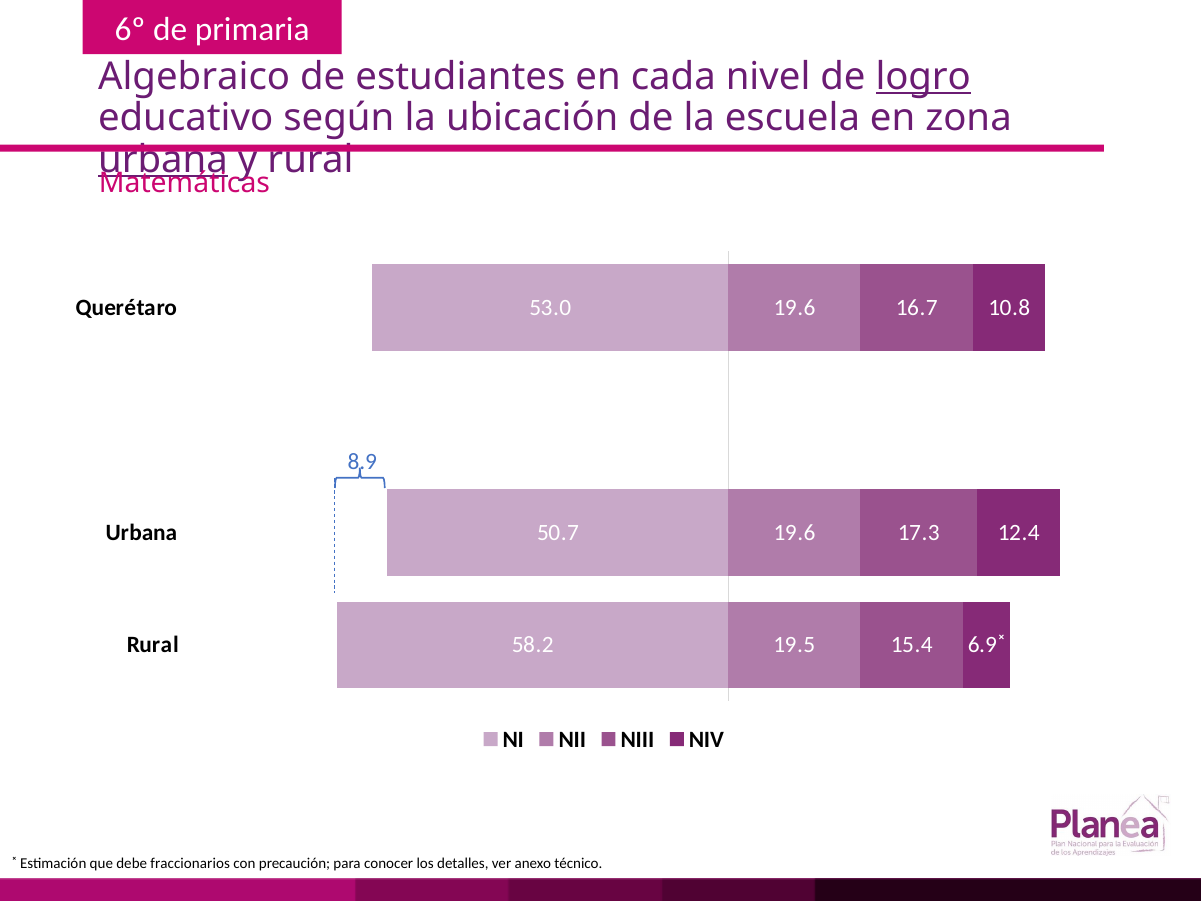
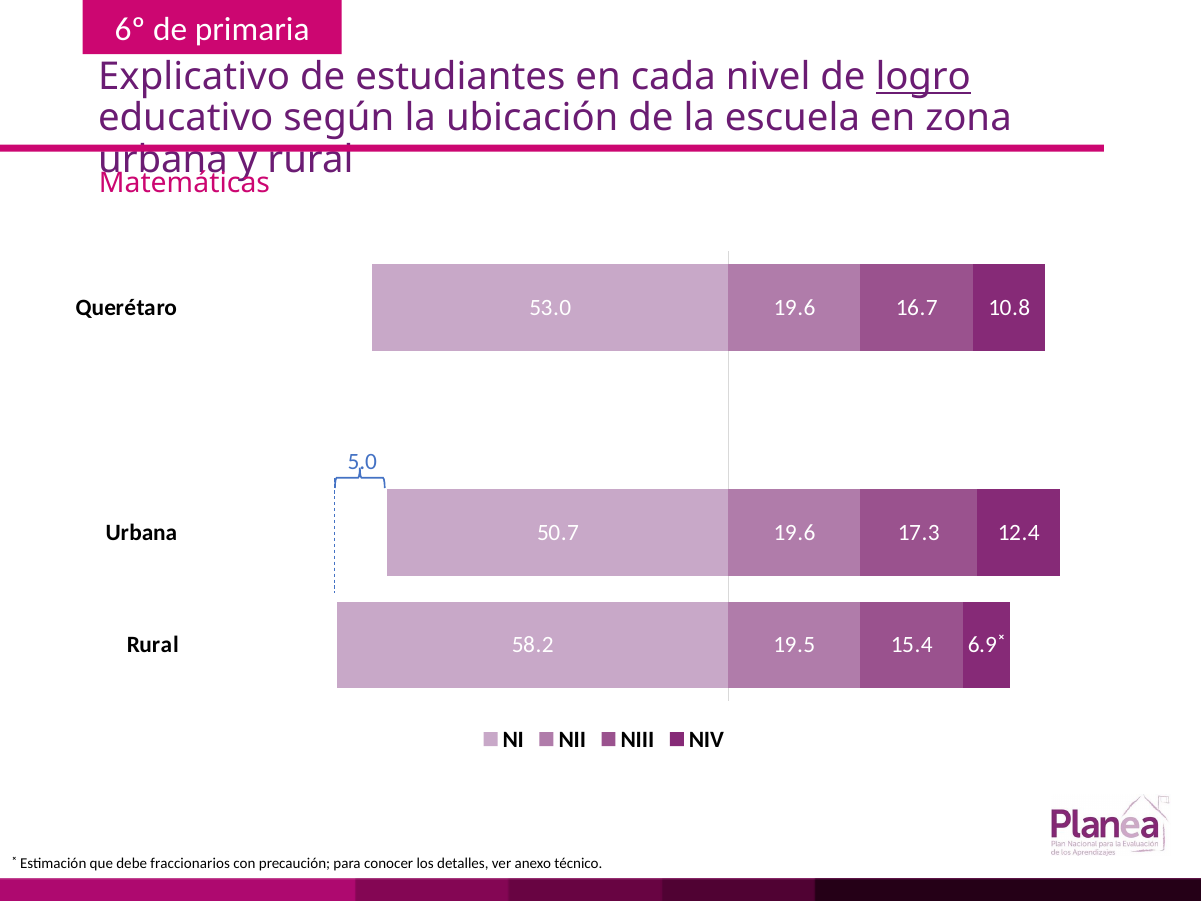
Algebraico: Algebraico -> Explicativo
urbana at (163, 159) underline: present -> none
8.9: 8.9 -> 5.0
